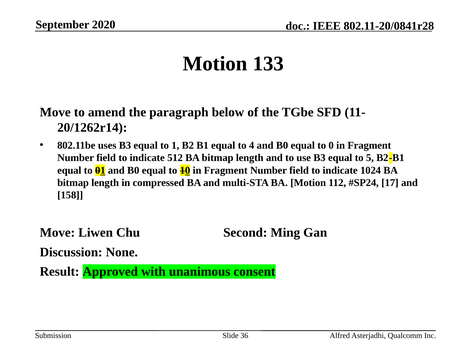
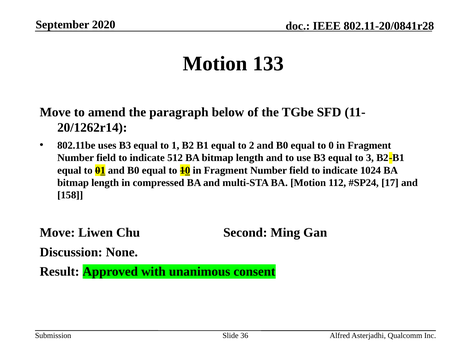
4: 4 -> 2
5: 5 -> 3
